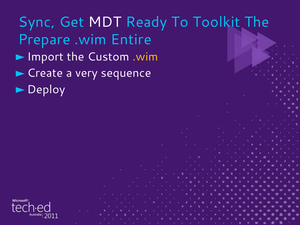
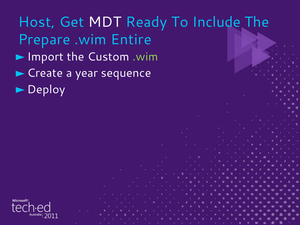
Sync: Sync -> Host
Toolkit: Toolkit -> Include
.wim at (145, 57) colour: yellow -> light green
very: very -> year
